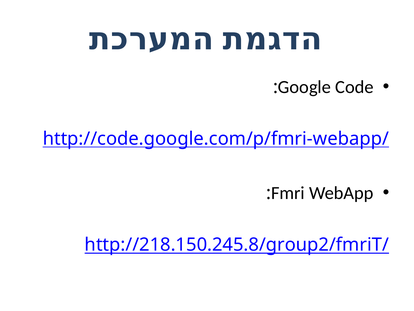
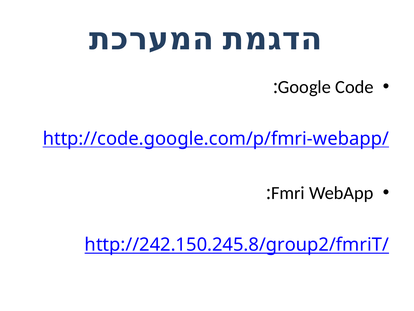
http://218.150.245.8/group2/fmriT/: http://218.150.245.8/group2/fmriT/ -> http://242.150.245.8/group2/fmriT/
